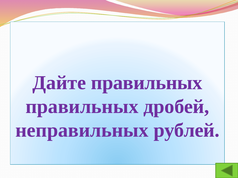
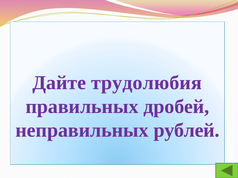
Дайте правильных: правильных -> трудолюбия
